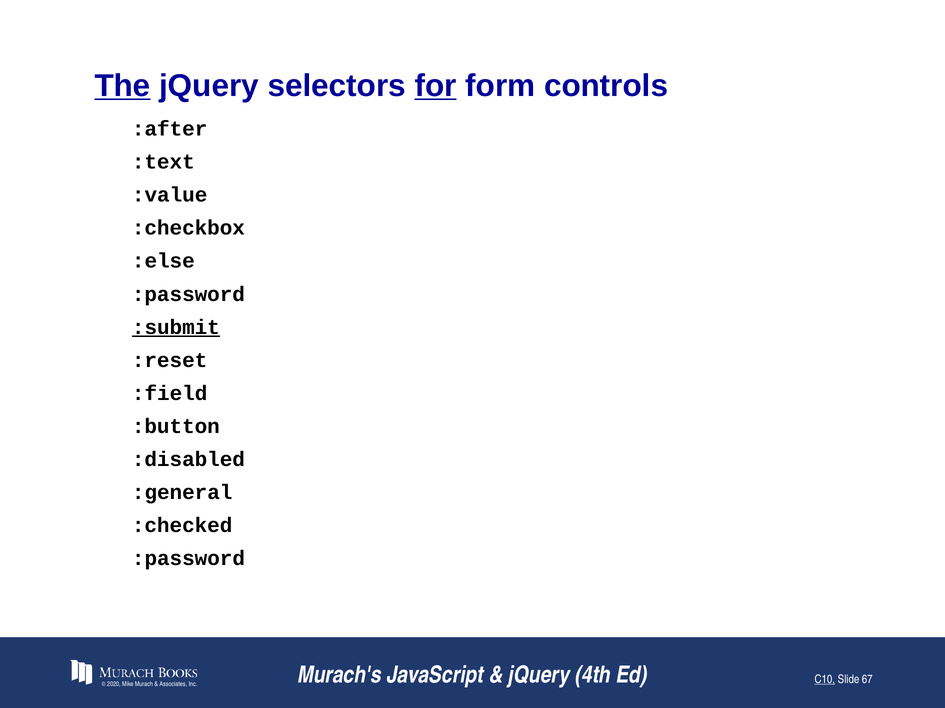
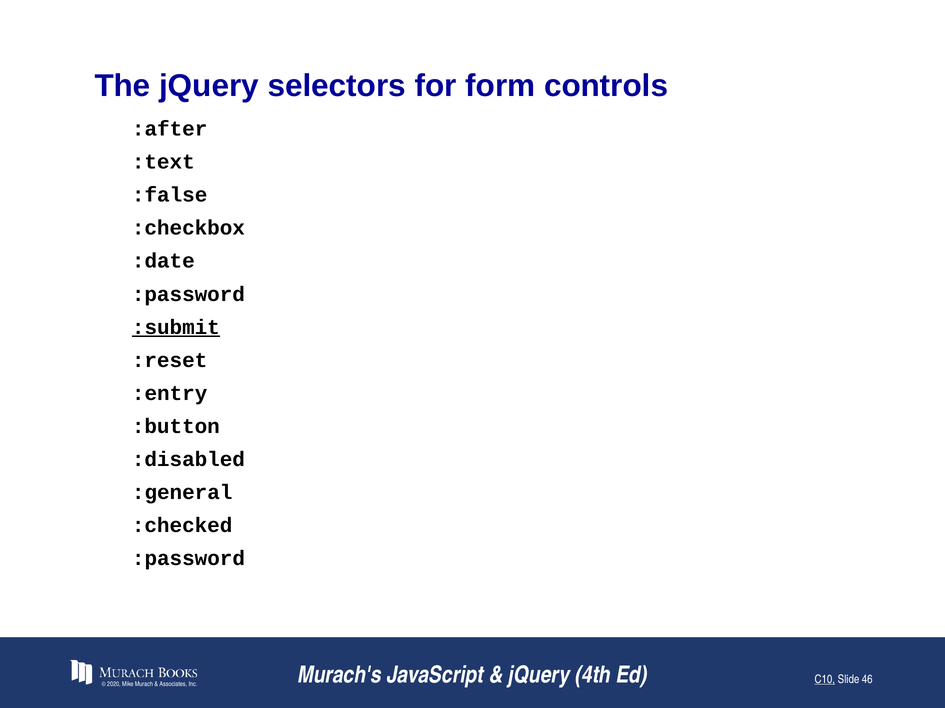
The underline: present -> none
for underline: present -> none
:value: :value -> :false
:else: :else -> :date
:field: :field -> :entry
67: 67 -> 46
